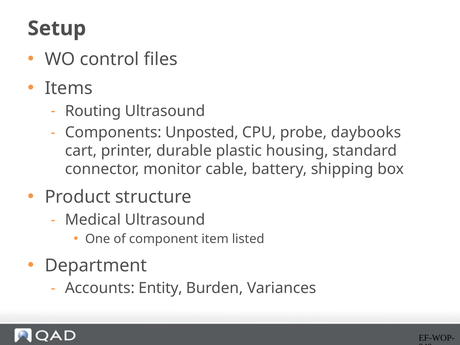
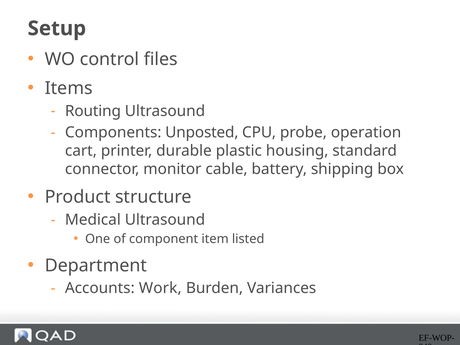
daybooks: daybooks -> operation
Entity: Entity -> Work
